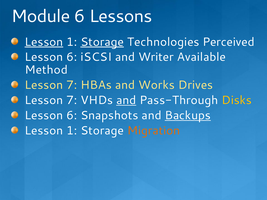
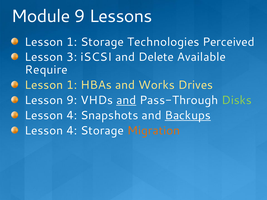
Module 6: 6 -> 9
Lesson at (44, 42) underline: present -> none
Storage at (102, 42) underline: present -> none
6 at (72, 57): 6 -> 3
Writer: Writer -> Delete
Method: Method -> Require
7 at (72, 85): 7 -> 1
7 at (72, 100): 7 -> 9
Disks colour: yellow -> light green
6 at (72, 116): 6 -> 4
1 at (72, 131): 1 -> 4
